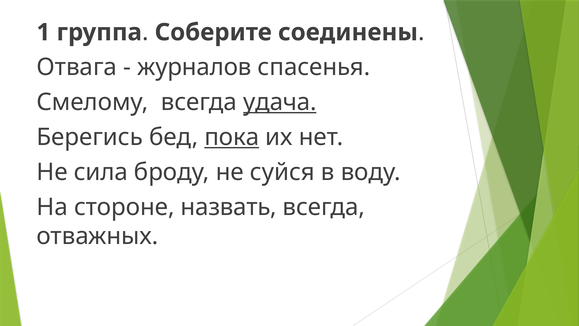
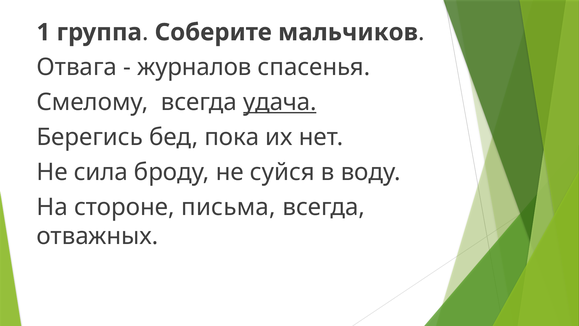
соединены: соединены -> мальчиков
пока underline: present -> none
назвать: назвать -> письма
